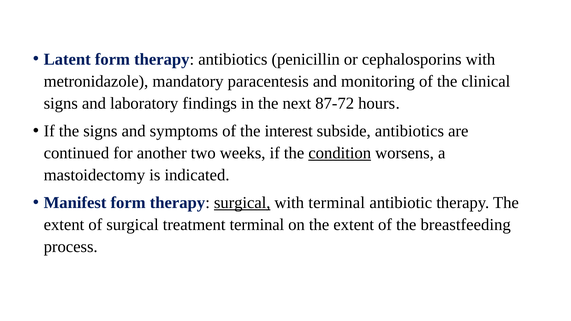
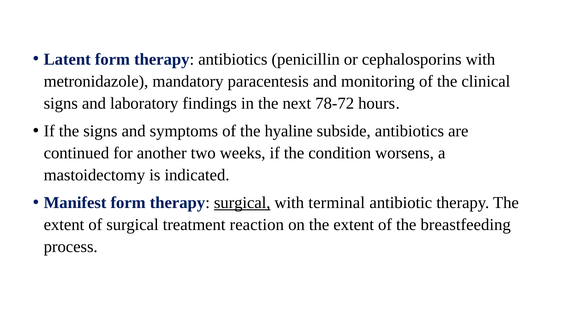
87-72: 87-72 -> 78-72
interest: interest -> hyaline
condition underline: present -> none
treatment terminal: terminal -> reaction
